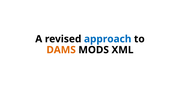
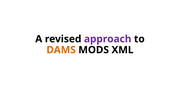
approach colour: blue -> purple
